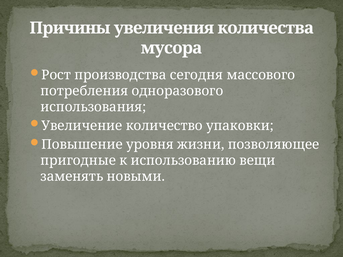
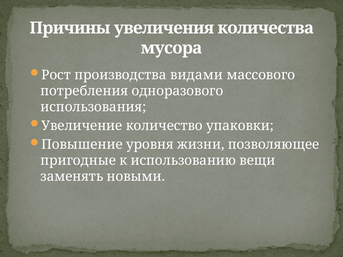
сегодня: сегодня -> видами
